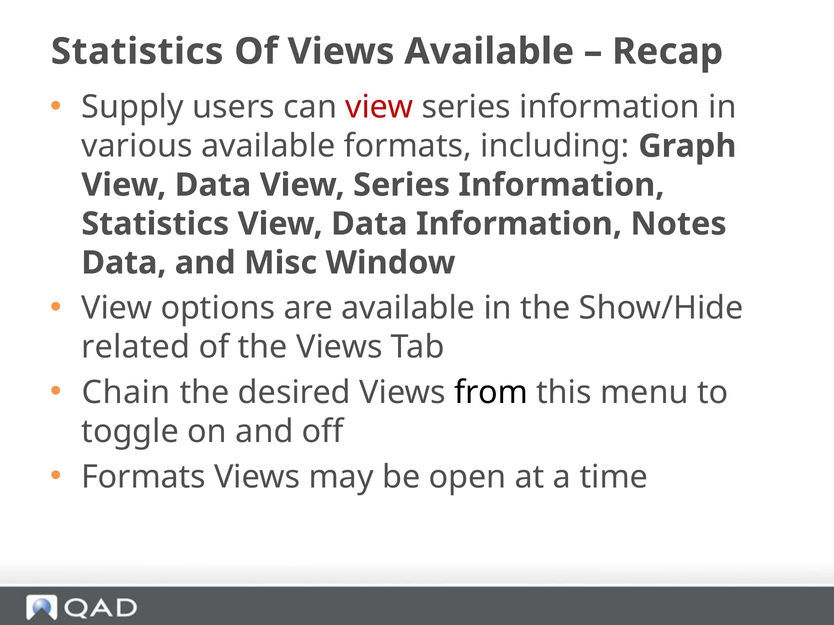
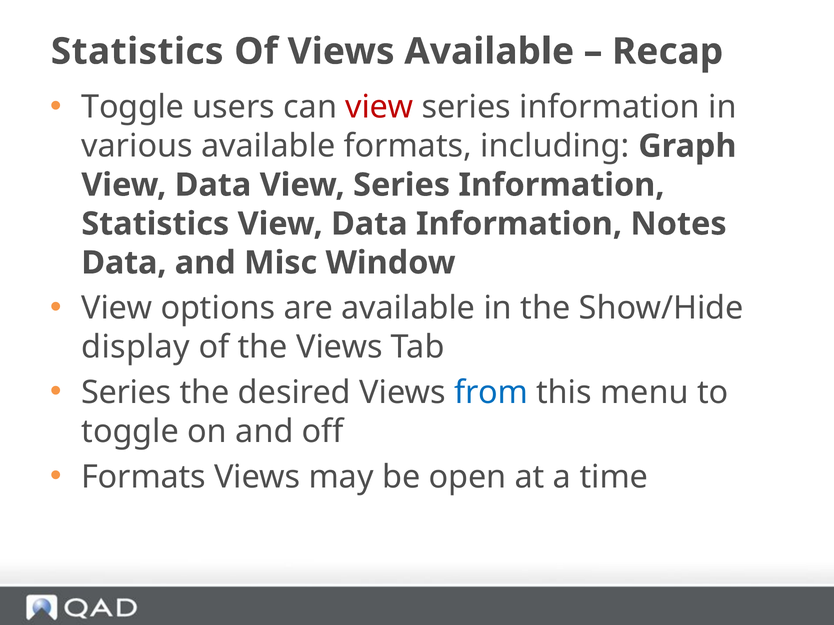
Supply at (133, 107): Supply -> Toggle
related: related -> display
Chain at (126, 393): Chain -> Series
from colour: black -> blue
